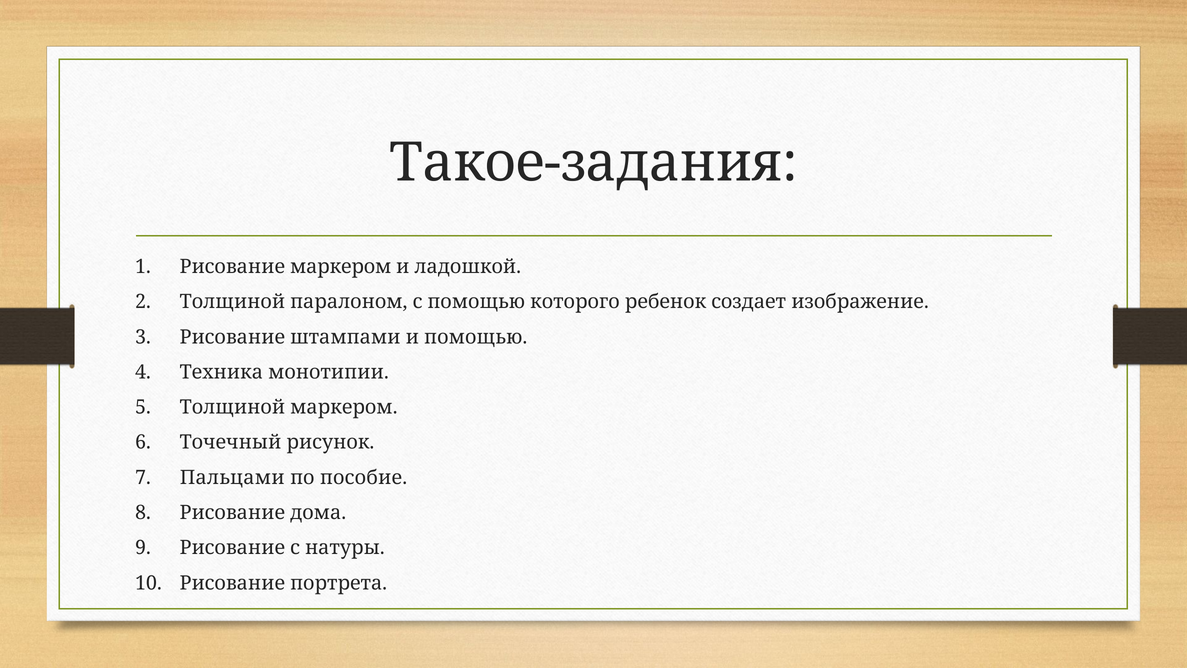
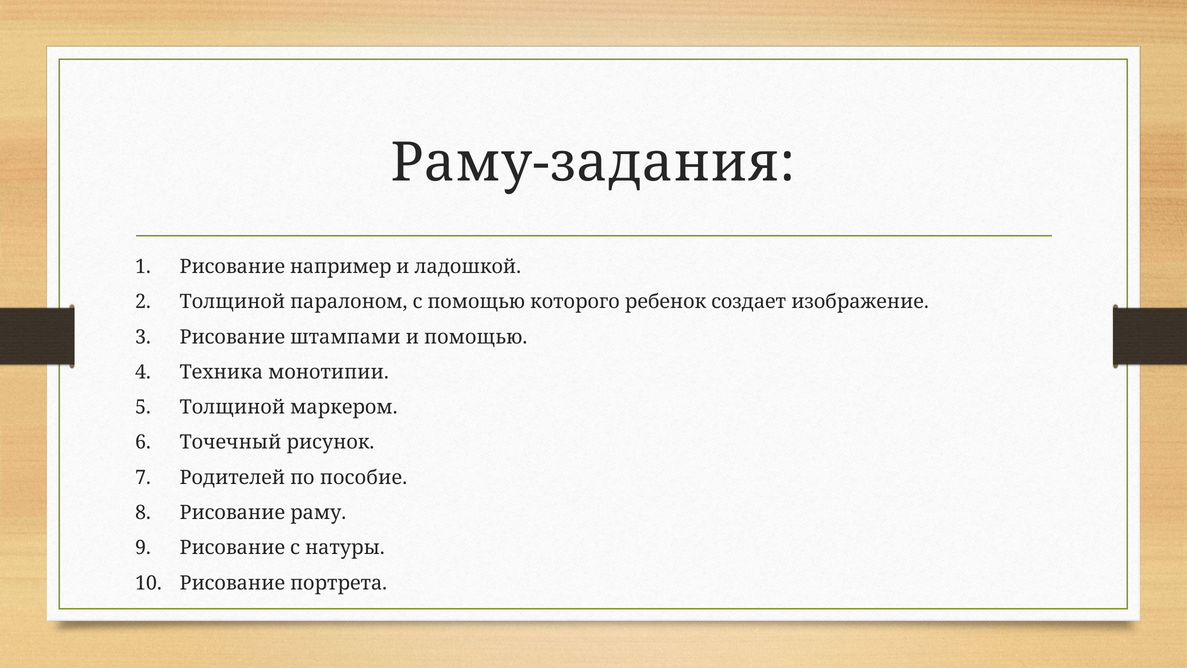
Такое-задания: Такое-задания -> Раму-задания
Рисование маркером: маркером -> например
Пальцами: Пальцами -> Родителей
дома: дома -> раму
